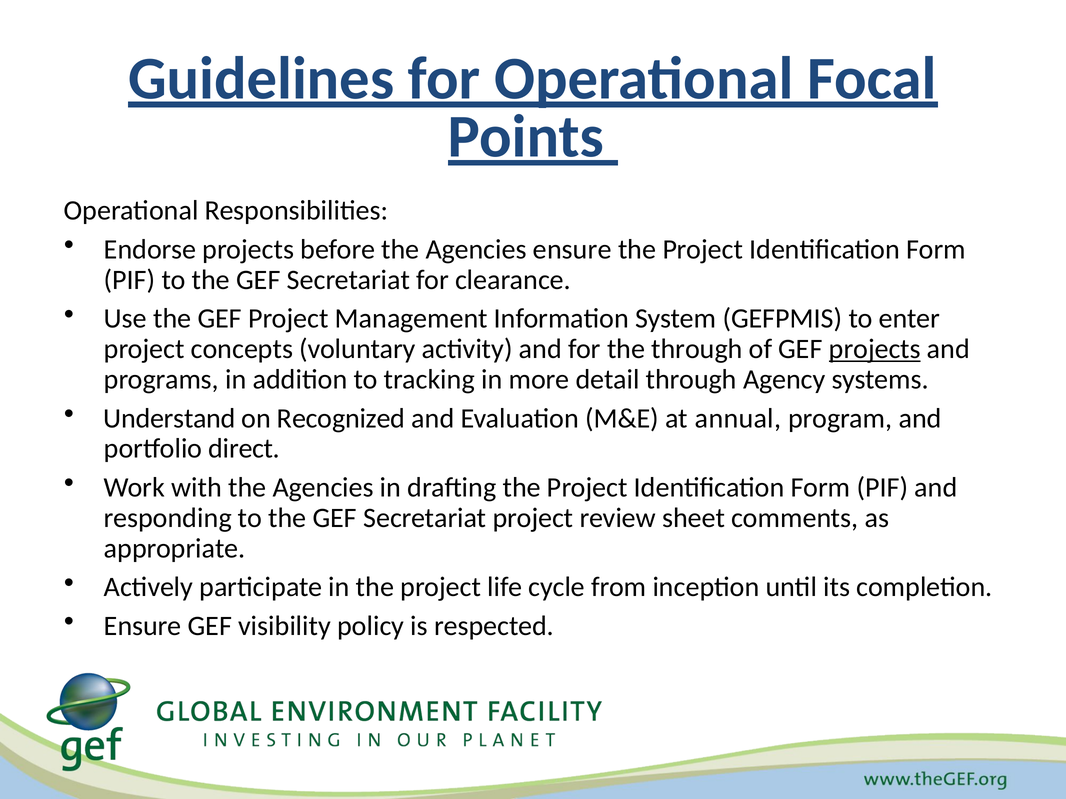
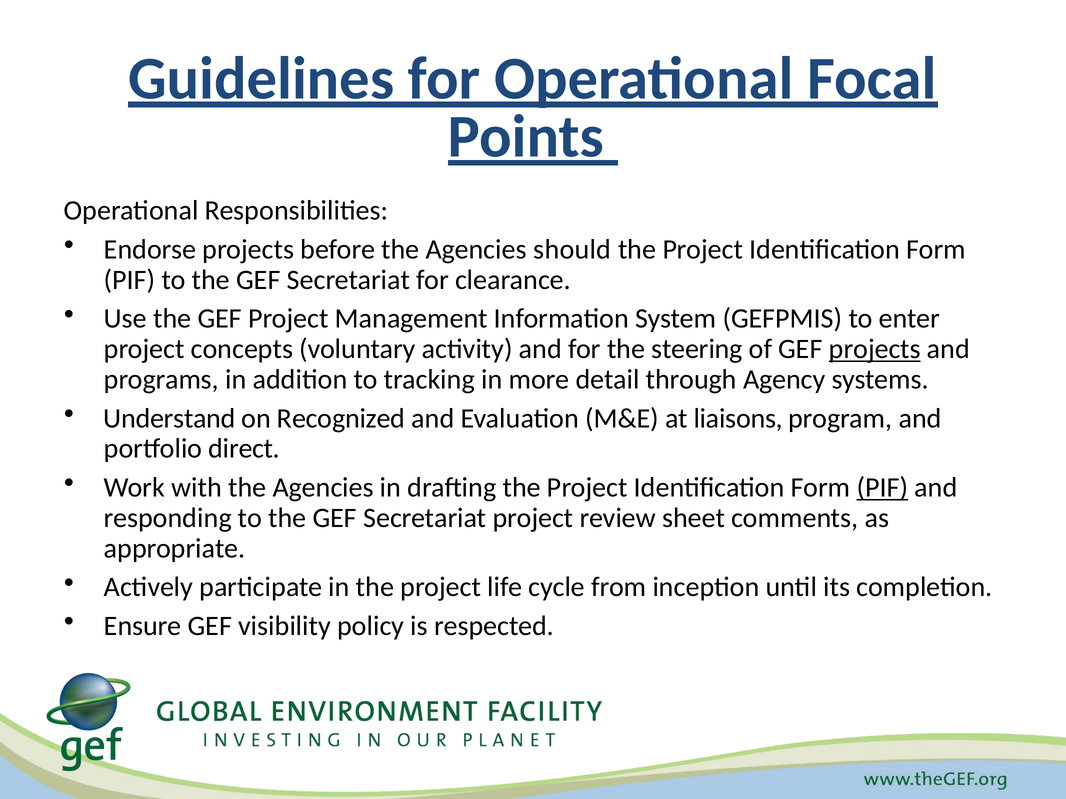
Agencies ensure: ensure -> should
the through: through -> steering
annual: annual -> liaisons
PIF at (882, 488) underline: none -> present
